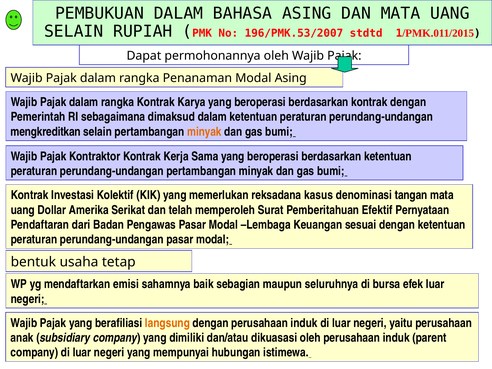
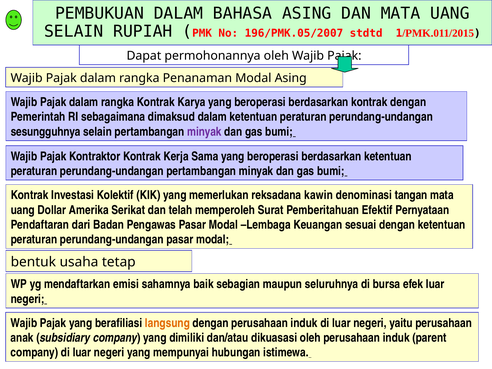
196/PMK.53/2007: 196/PMK.53/2007 -> 196/PMK.05/2007
mengkreditkan: mengkreditkan -> sesungguhnya
minyak at (204, 132) colour: orange -> purple
kasus: kasus -> kawin
